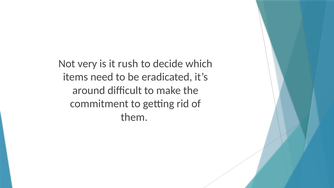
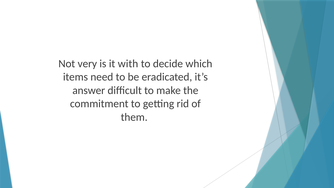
rush: rush -> with
around: around -> answer
